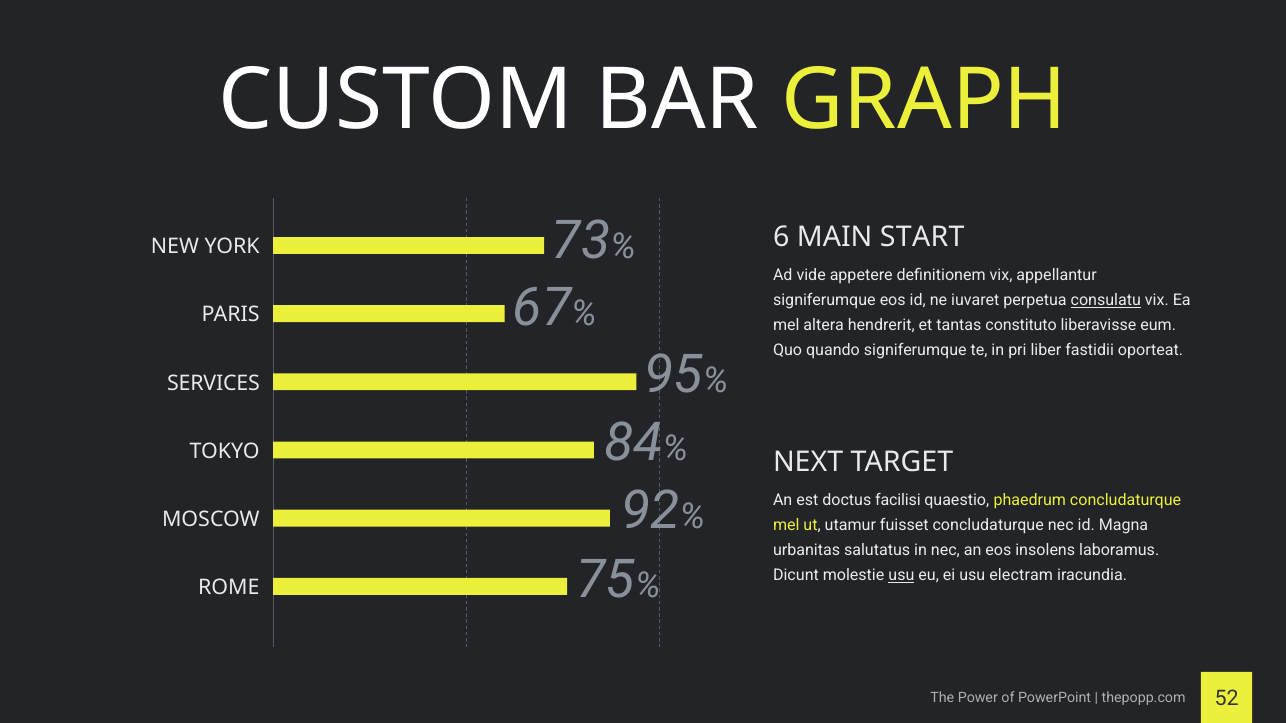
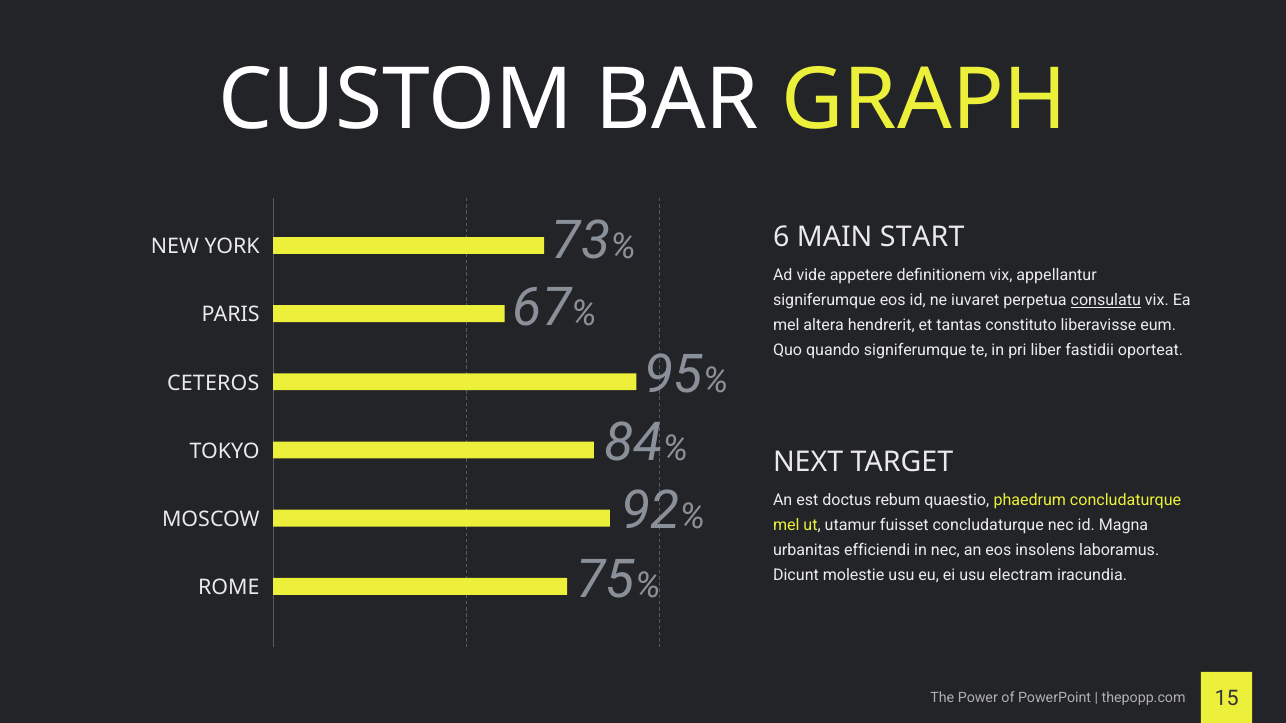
SERVICES: SERVICES -> CETEROS
facilisi: facilisi -> rebum
salutatus: salutatus -> efficiendi
usu at (901, 576) underline: present -> none
52: 52 -> 15
